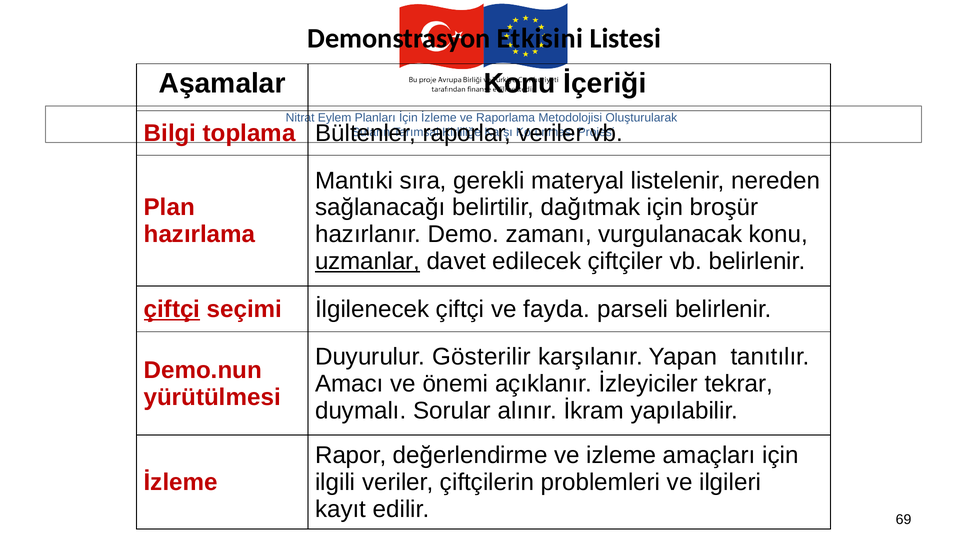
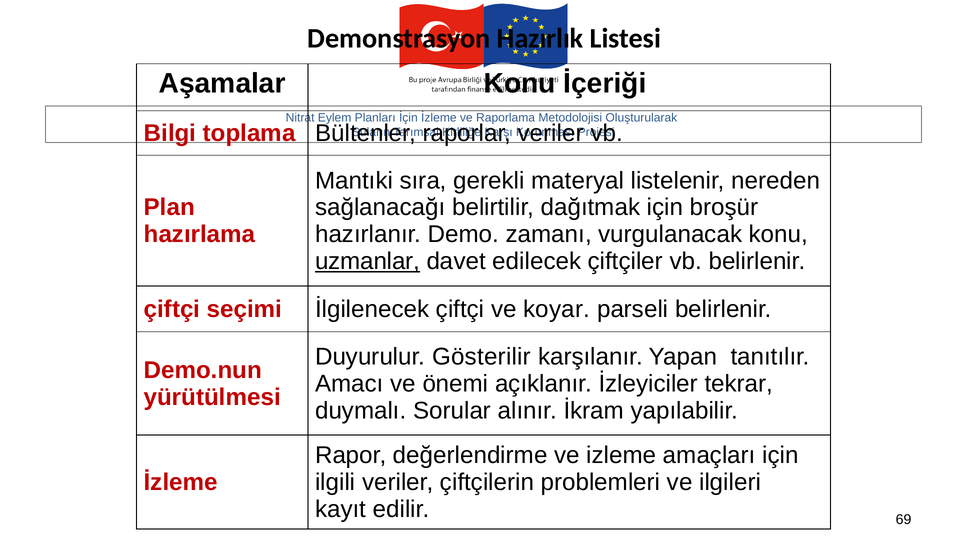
Etkisini: Etkisini -> Hazırlık
çiftçi at (172, 309) underline: present -> none
fayda: fayda -> koyar
